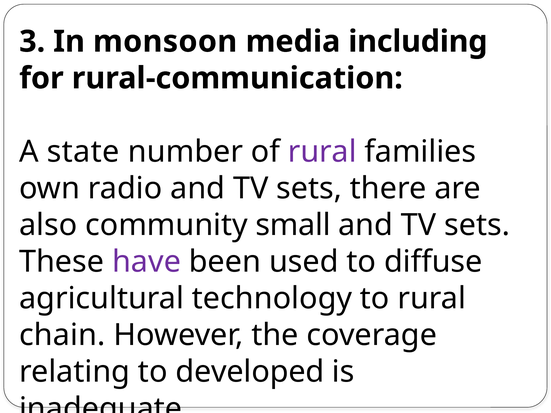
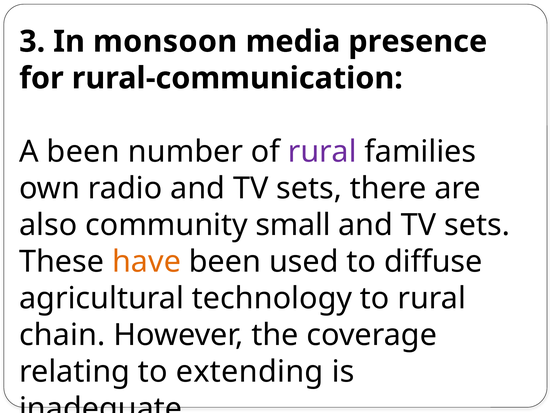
including: including -> presence
A state: state -> been
have colour: purple -> orange
developed: developed -> extending
